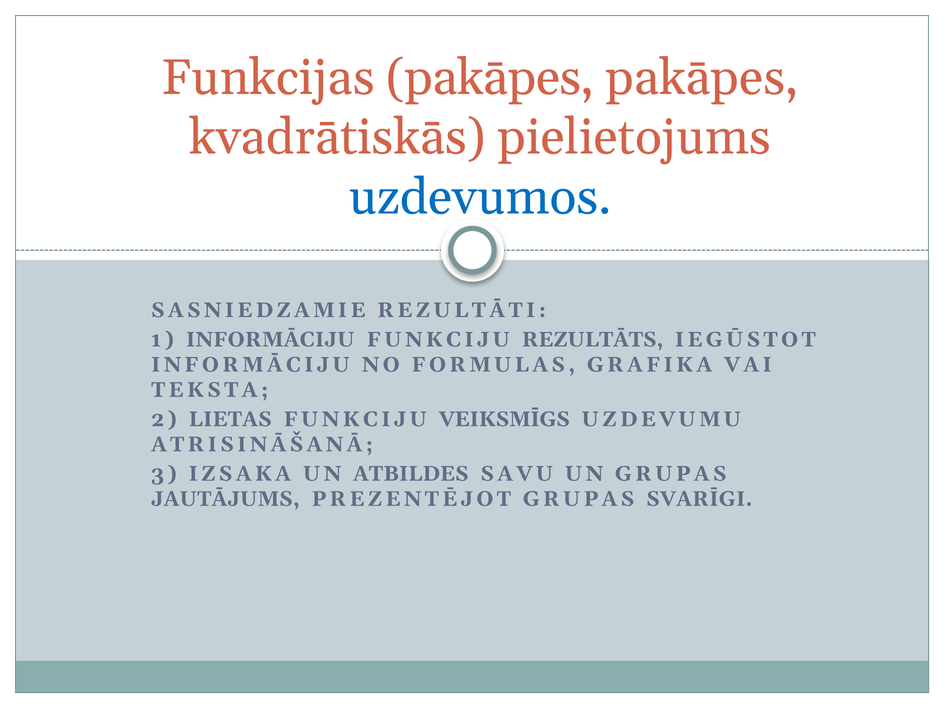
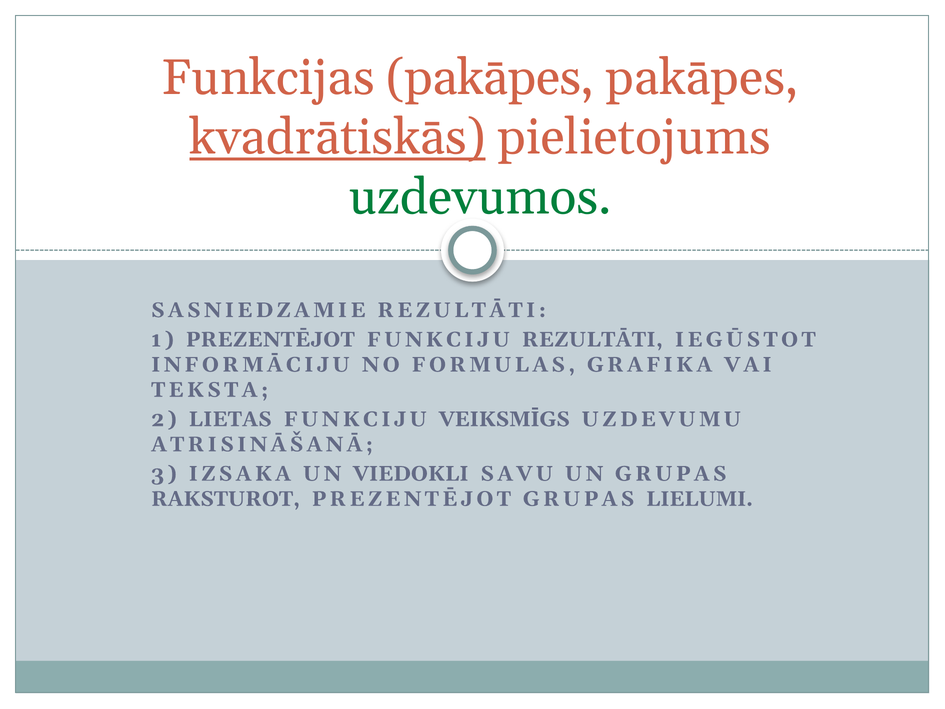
kvadrātiskās underline: none -> present
uzdevumos colour: blue -> green
1 INFORMĀCIJU: INFORMĀCIJU -> PREZENTĒJOT
FUNKCIJU REZULTĀTS: REZULTĀTS -> REZULTĀTI
ATBILDES: ATBILDES -> VIEDOKLI
JAUTĀJUMS: JAUTĀJUMS -> RAKSTUROT
SVARĪGI: SVARĪGI -> LIELUMI
